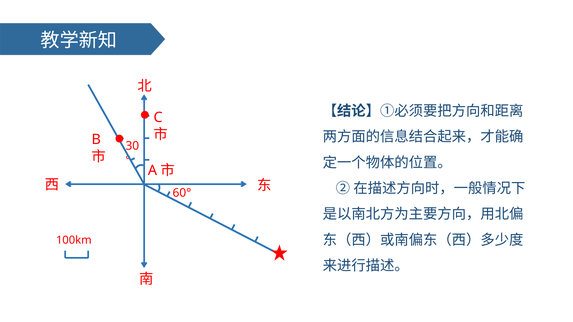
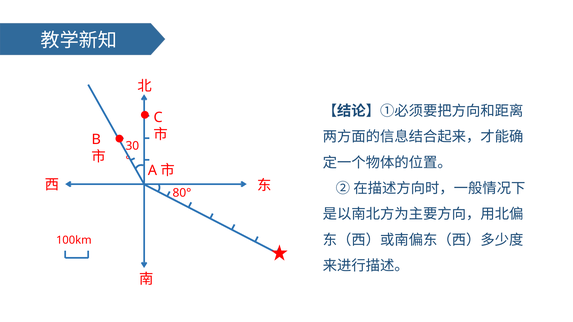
60°: 60° -> 80°
